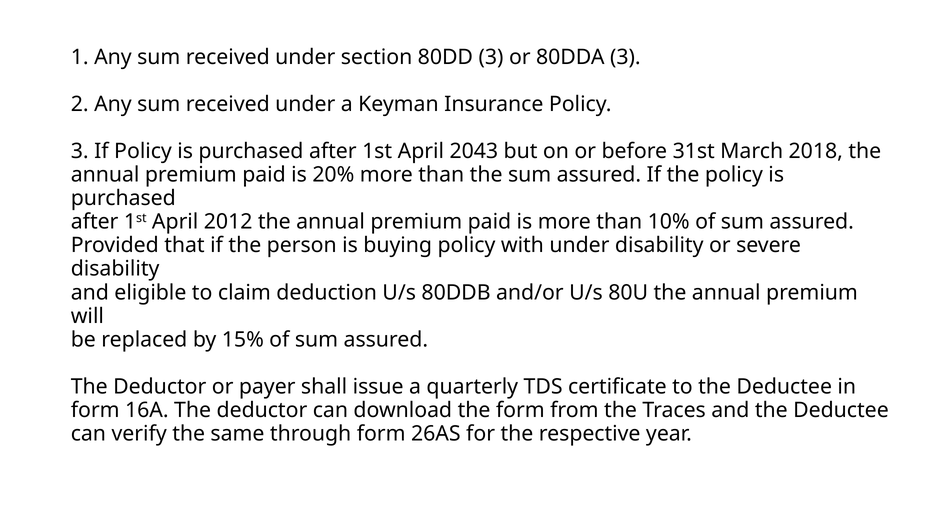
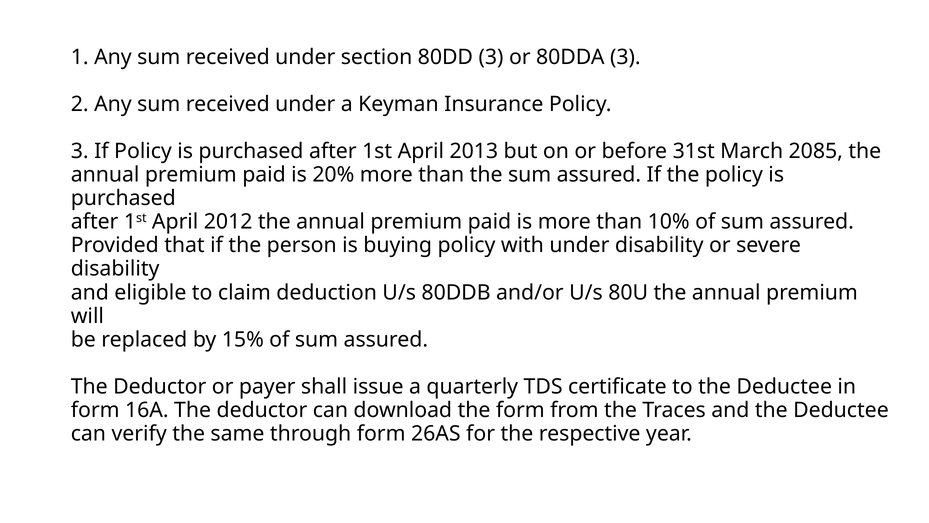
2043: 2043 -> 2013
2018: 2018 -> 2085
